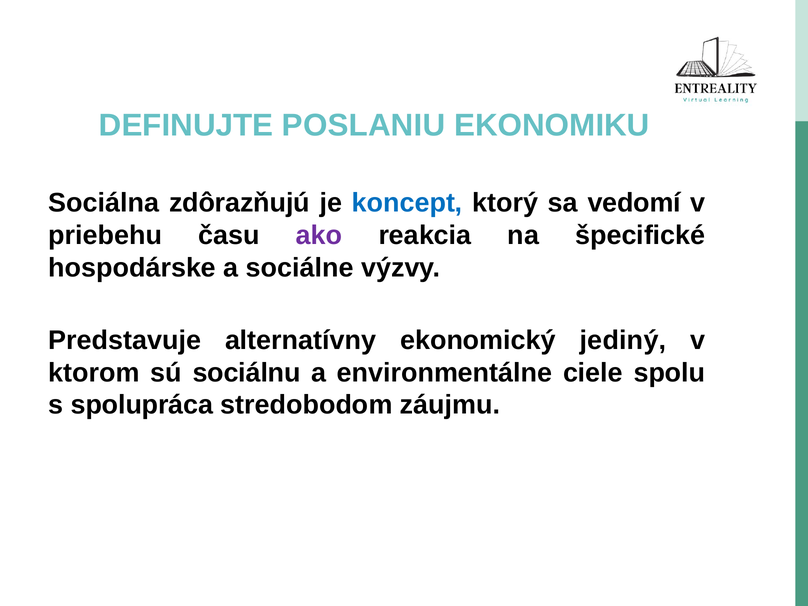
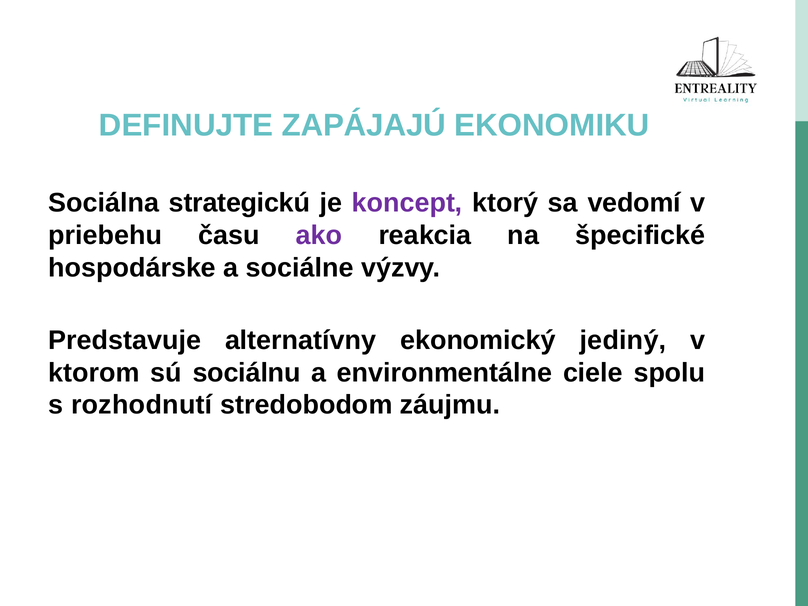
POSLANIU: POSLANIU -> ZAPÁJAJÚ
zdôrazňujú: zdôrazňujú -> strategickú
koncept colour: blue -> purple
spolupráca: spolupráca -> rozhodnutí
